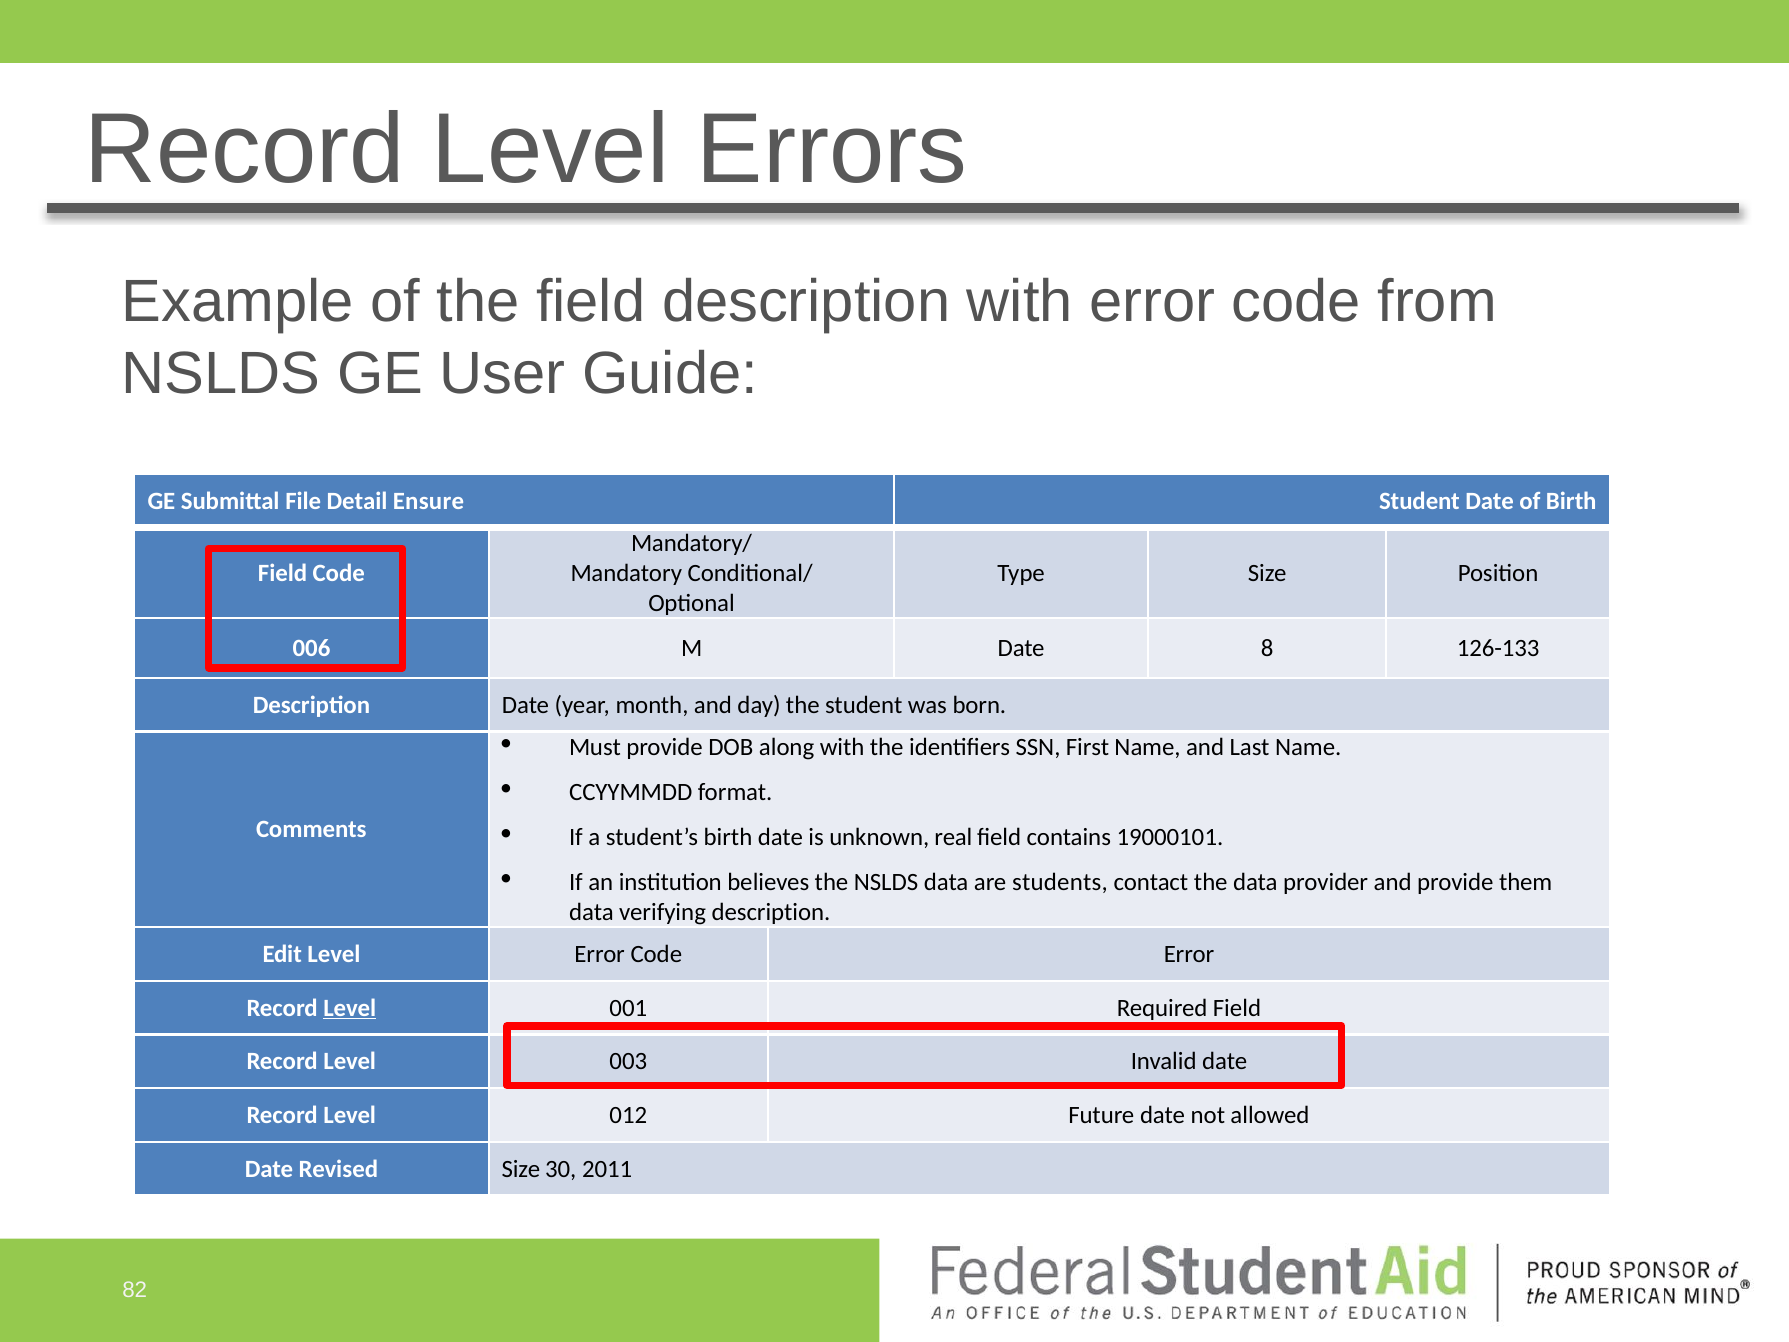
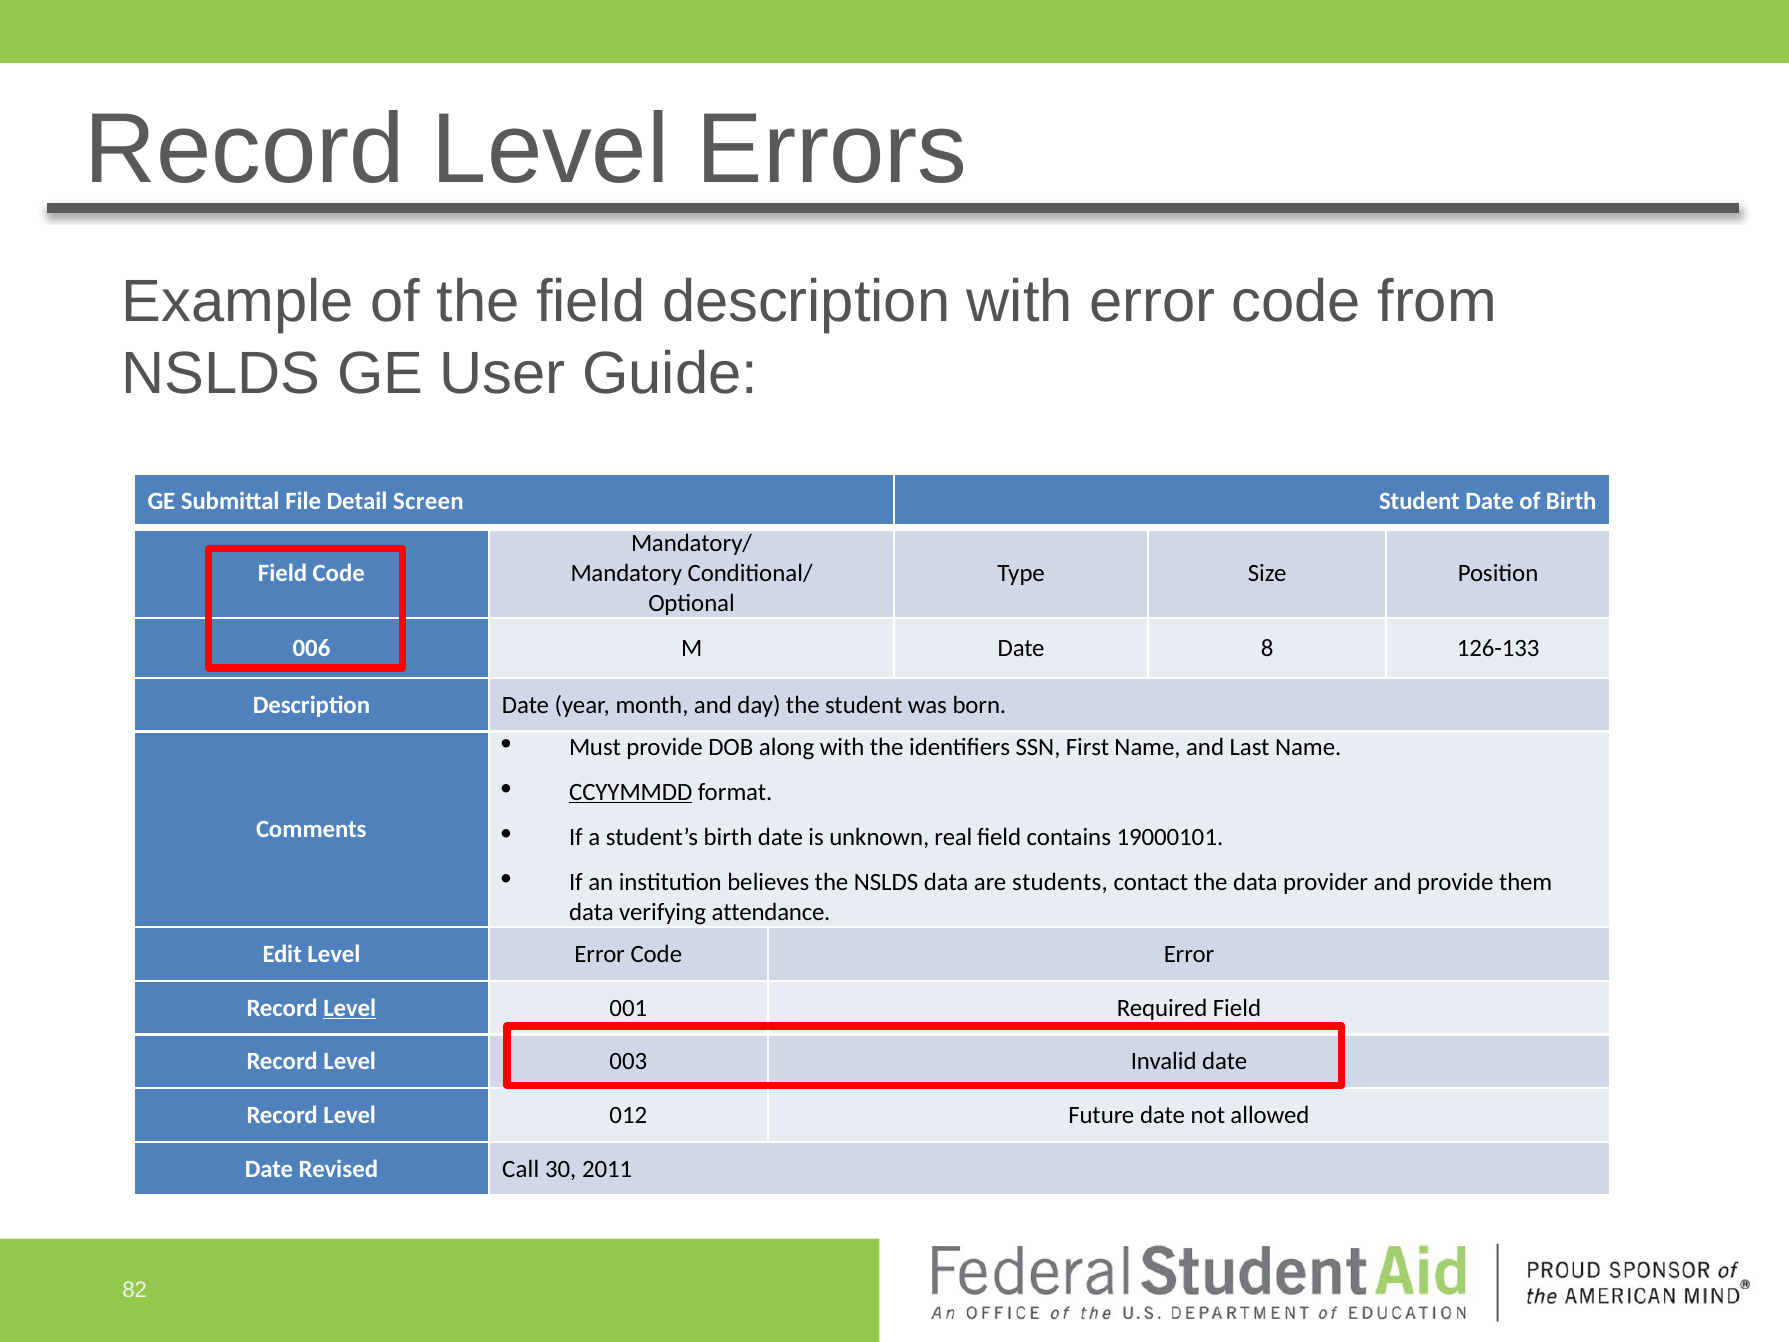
Ensure: Ensure -> Screen
CCYYMMDD underline: none -> present
verifying description: description -> attendance
Revised Size: Size -> Call
